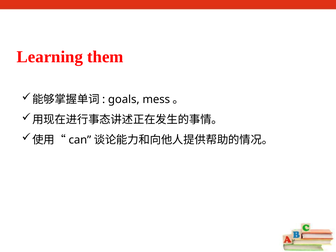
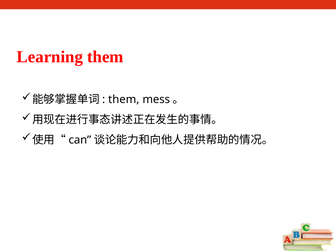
goals at (124, 100): goals -> them
